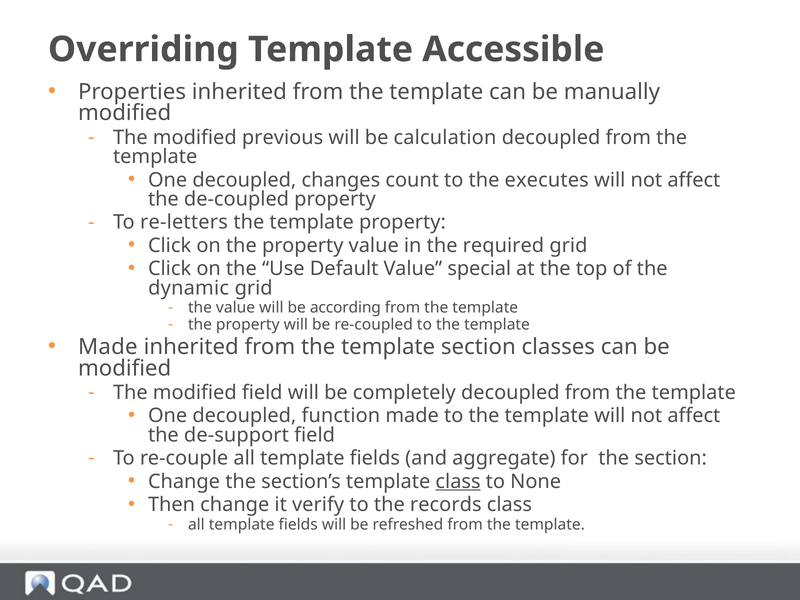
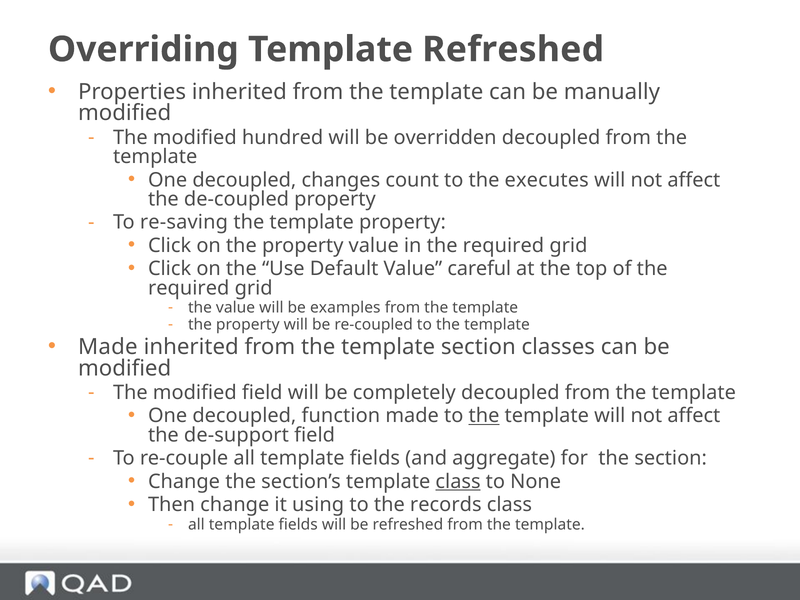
Template Accessible: Accessible -> Refreshed
previous: previous -> hundred
calculation: calculation -> overridden
re-letters: re-letters -> re-saving
special: special -> careful
dynamic at (189, 288): dynamic -> required
according: according -> examples
the at (484, 416) underline: none -> present
verify: verify -> using
